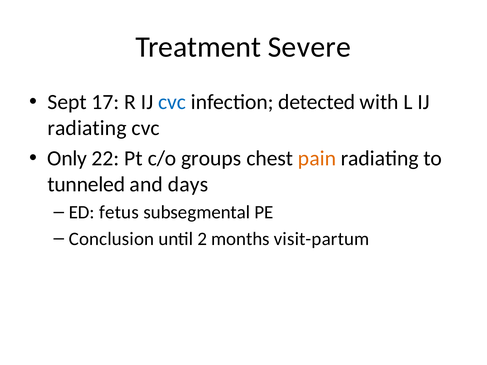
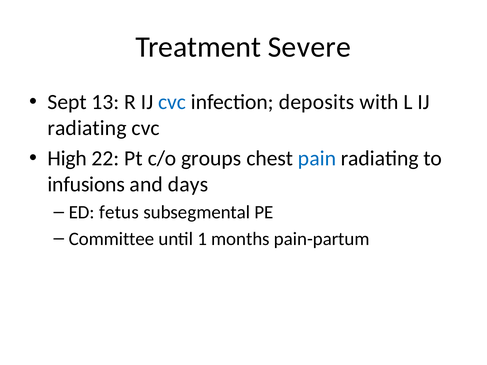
17: 17 -> 13
detected: detected -> deposits
Only: Only -> High
pain colour: orange -> blue
tunneled: tunneled -> infusions
Conclusion: Conclusion -> Committee
2: 2 -> 1
visit-partum: visit-partum -> pain-partum
